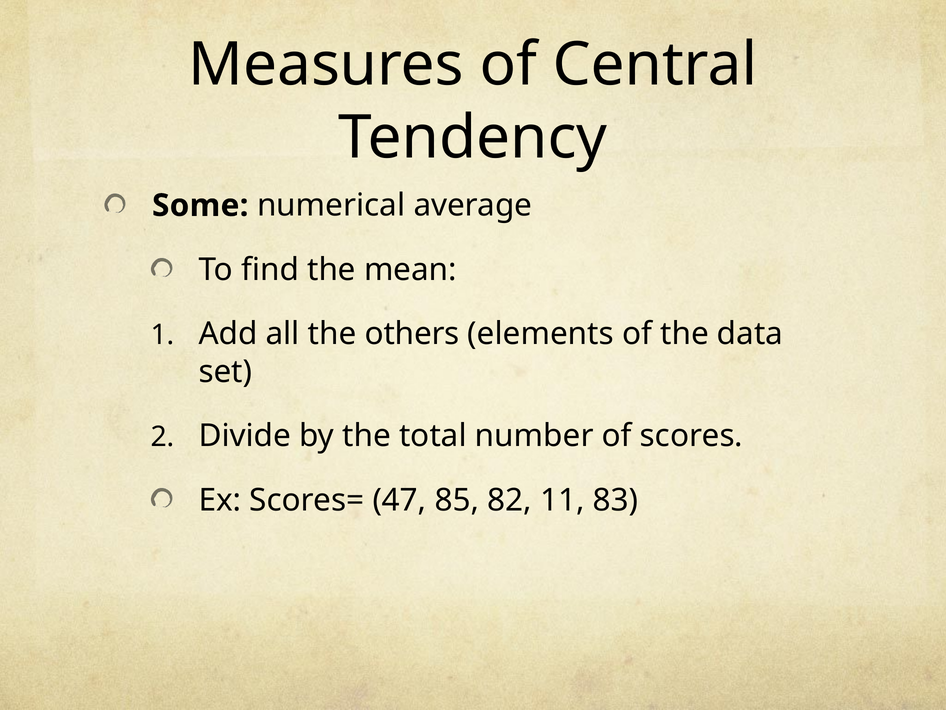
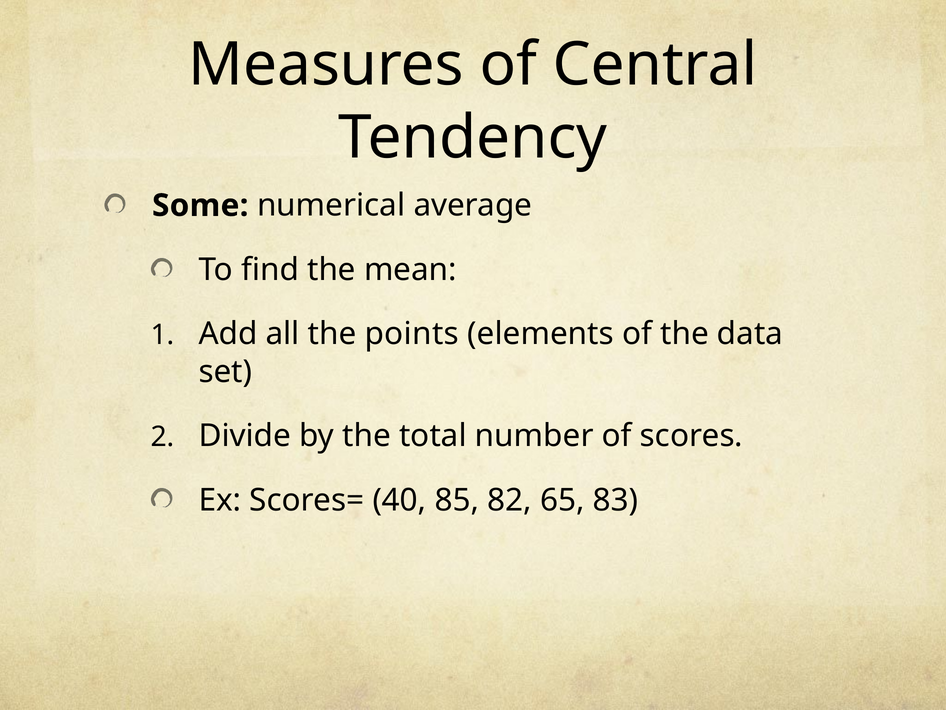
others: others -> points
47: 47 -> 40
11: 11 -> 65
